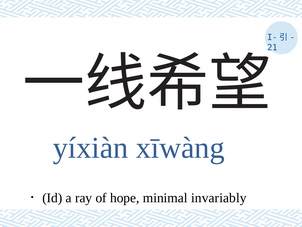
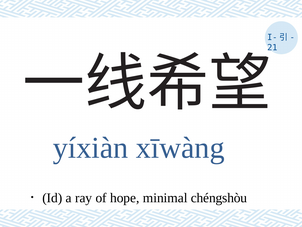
invariably: invariably -> chéngshòu
